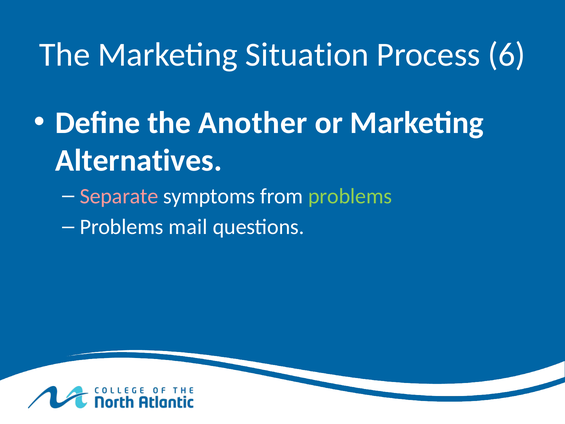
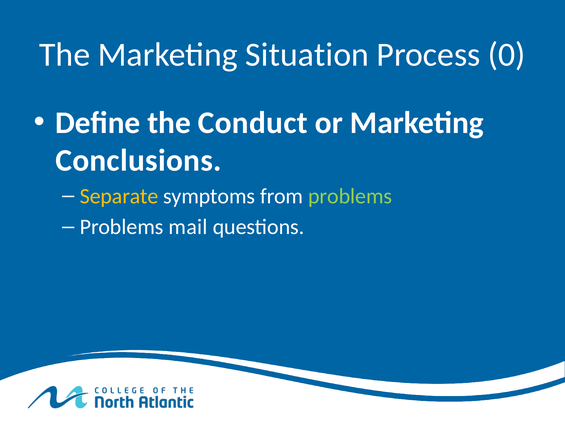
6: 6 -> 0
Another: Another -> Conduct
Alternatives: Alternatives -> Conclusions
Separate colour: pink -> yellow
